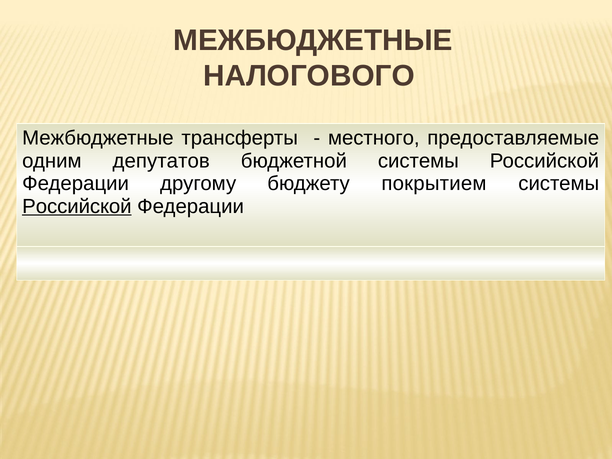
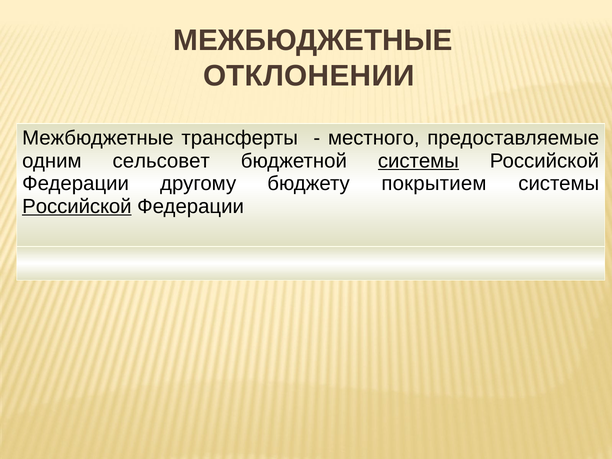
НАЛОГОВОГО: НАЛОГОВОГО -> ОТКЛОНЕНИИ
депутатов: депутатов -> сельсовет
системы at (418, 161) underline: none -> present
